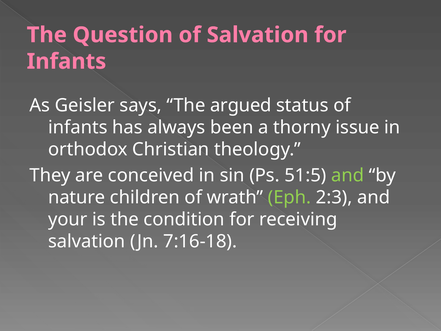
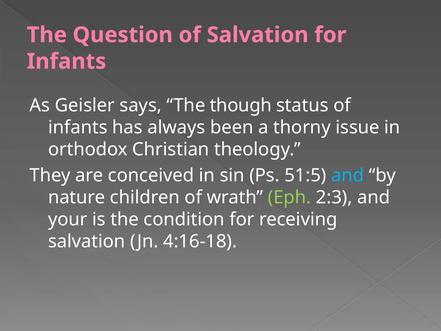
argued: argued -> though
and at (348, 175) colour: light green -> light blue
7:16-18: 7:16-18 -> 4:16-18
